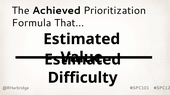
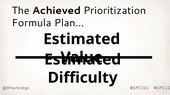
That…: That… -> Plan…
